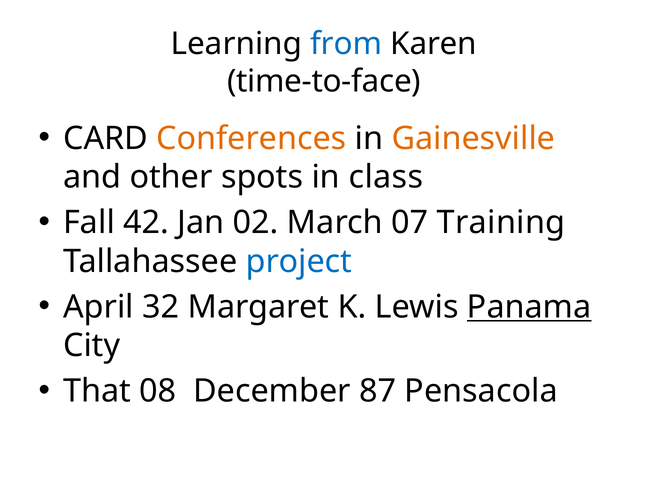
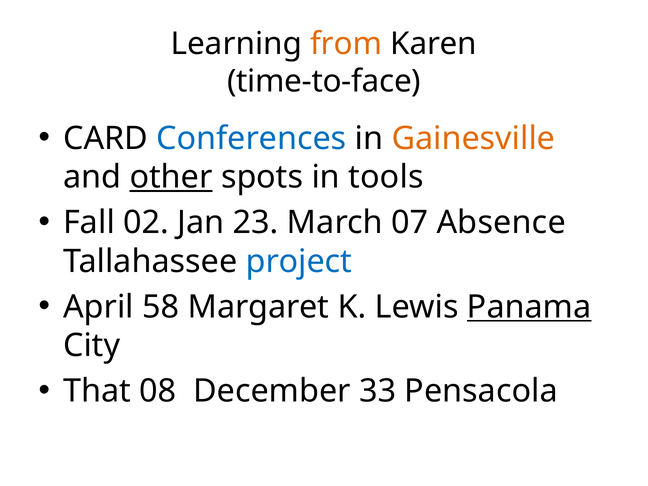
from colour: blue -> orange
Conferences colour: orange -> blue
other underline: none -> present
class: class -> tools
42: 42 -> 02
02: 02 -> 23
Training: Training -> Absence
32: 32 -> 58
87: 87 -> 33
